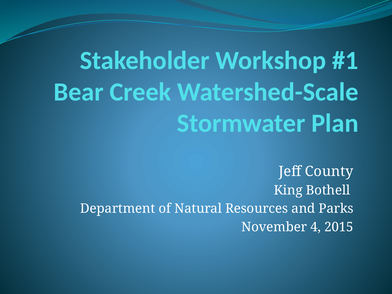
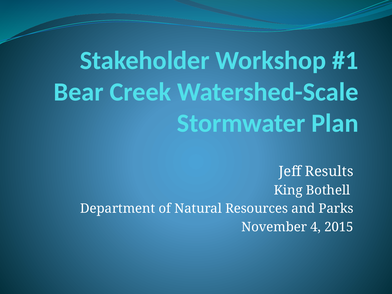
County: County -> Results
